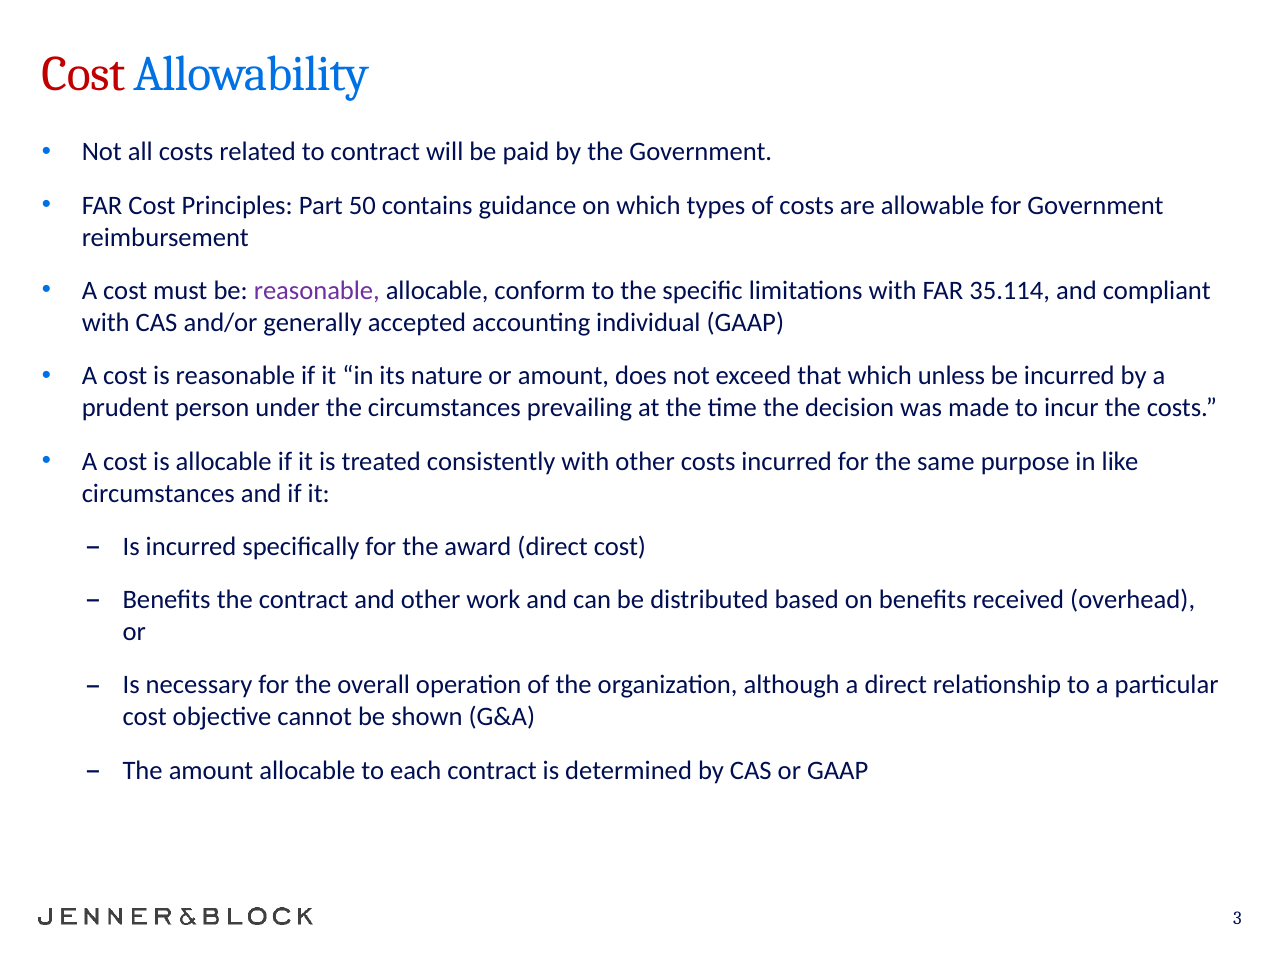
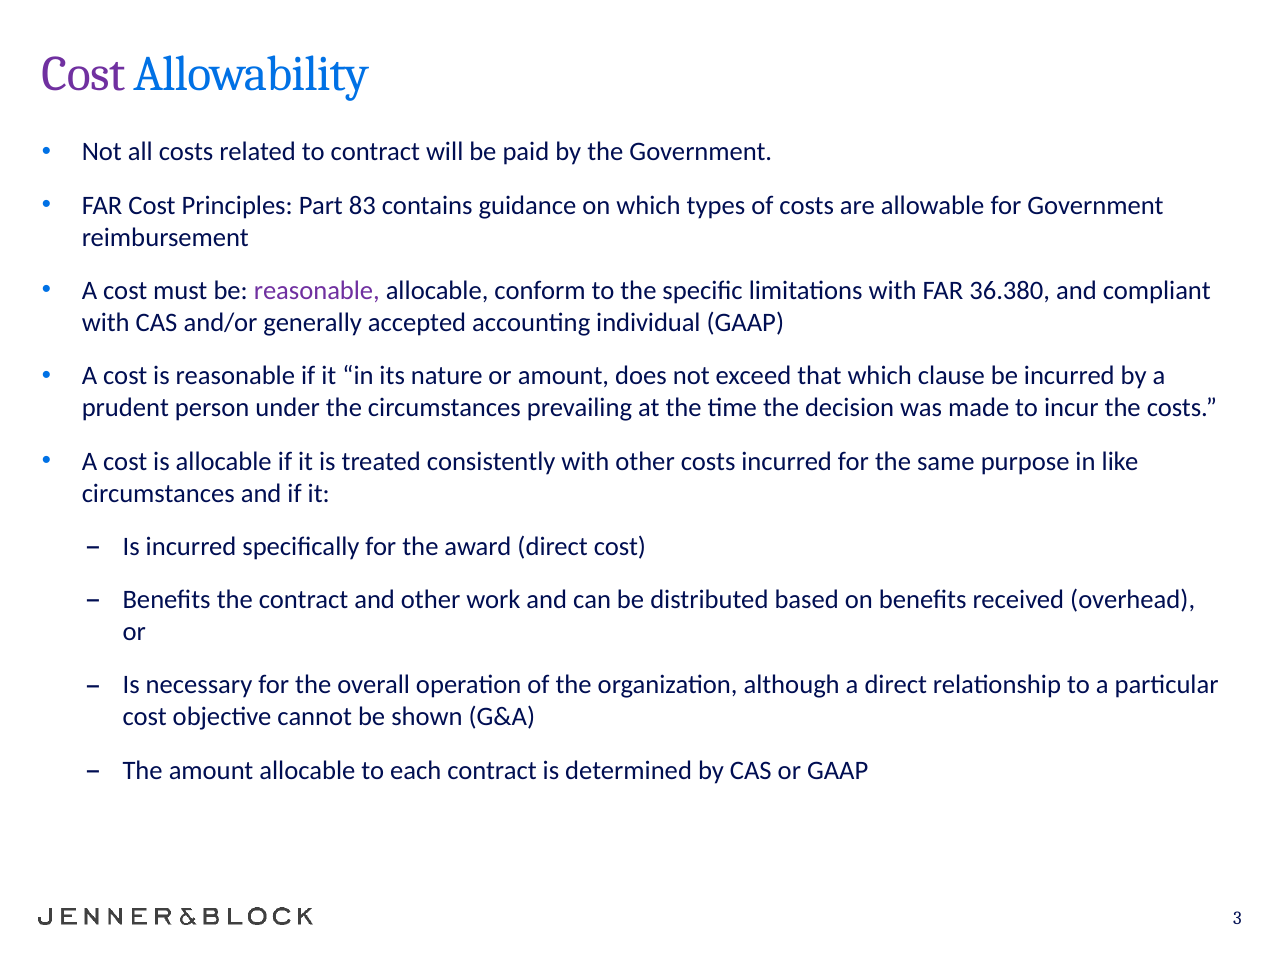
Cost at (83, 74) colour: red -> purple
50: 50 -> 83
35.114: 35.114 -> 36.380
unless: unless -> clause
